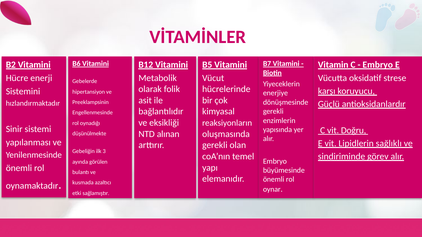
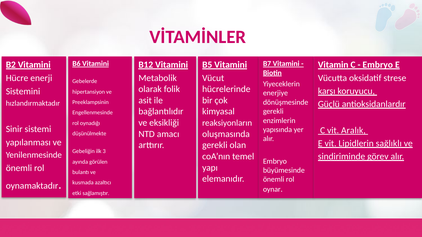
Doğru: Doğru -> Aralık
alınan: alınan -> amacı
